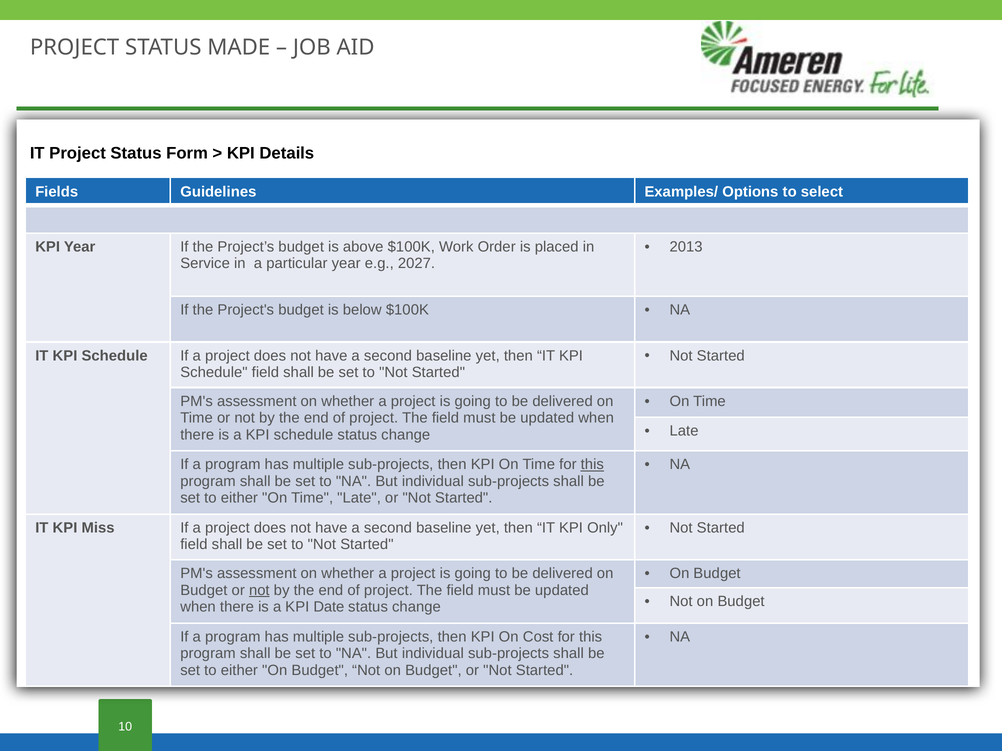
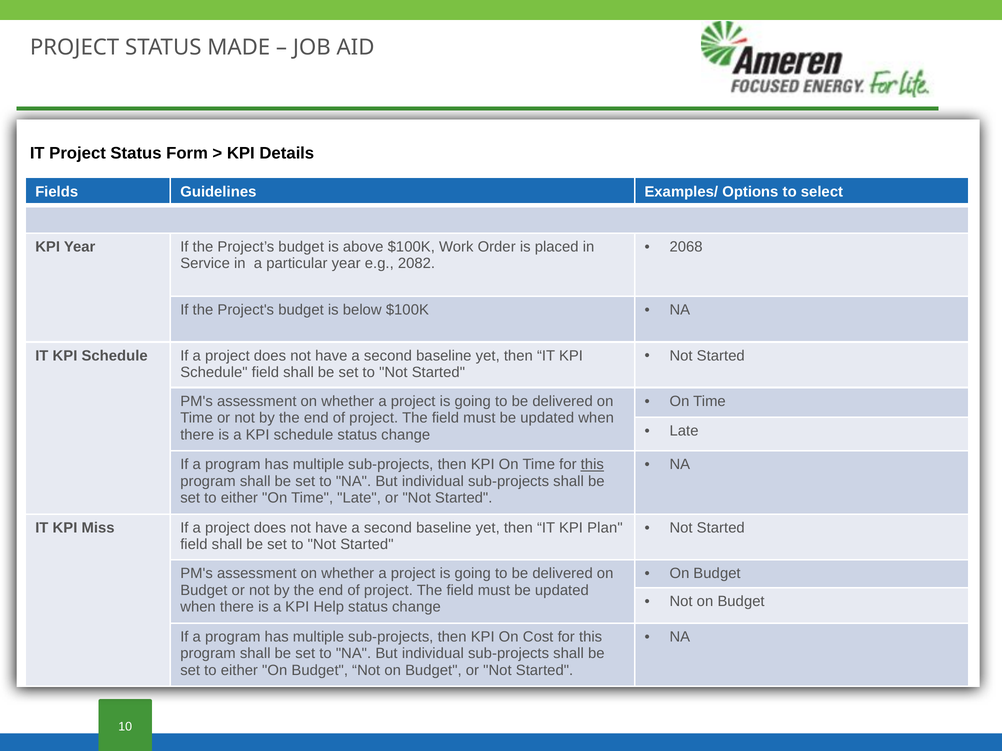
2013: 2013 -> 2068
2027: 2027 -> 2082
Only: Only -> Plan
not at (259, 591) underline: present -> none
Date: Date -> Help
